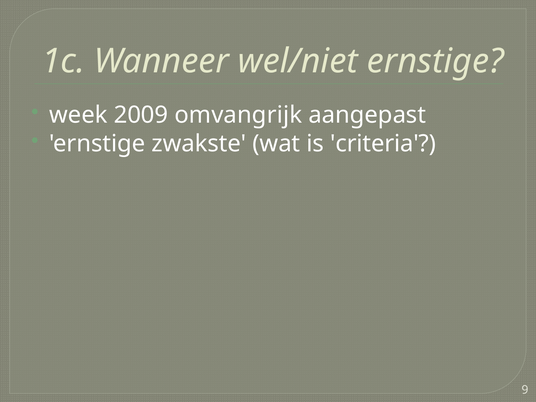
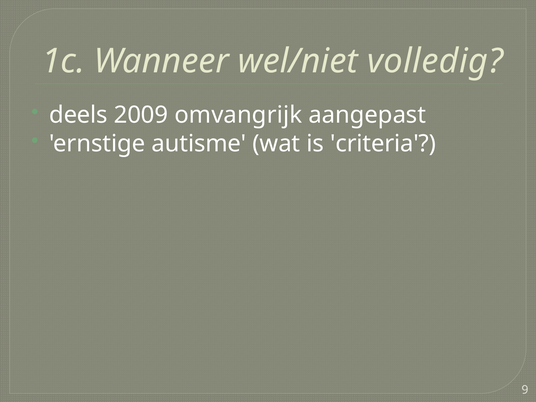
wel/niet ernstige: ernstige -> volledig
week: week -> deels
zwakste: zwakste -> autisme
